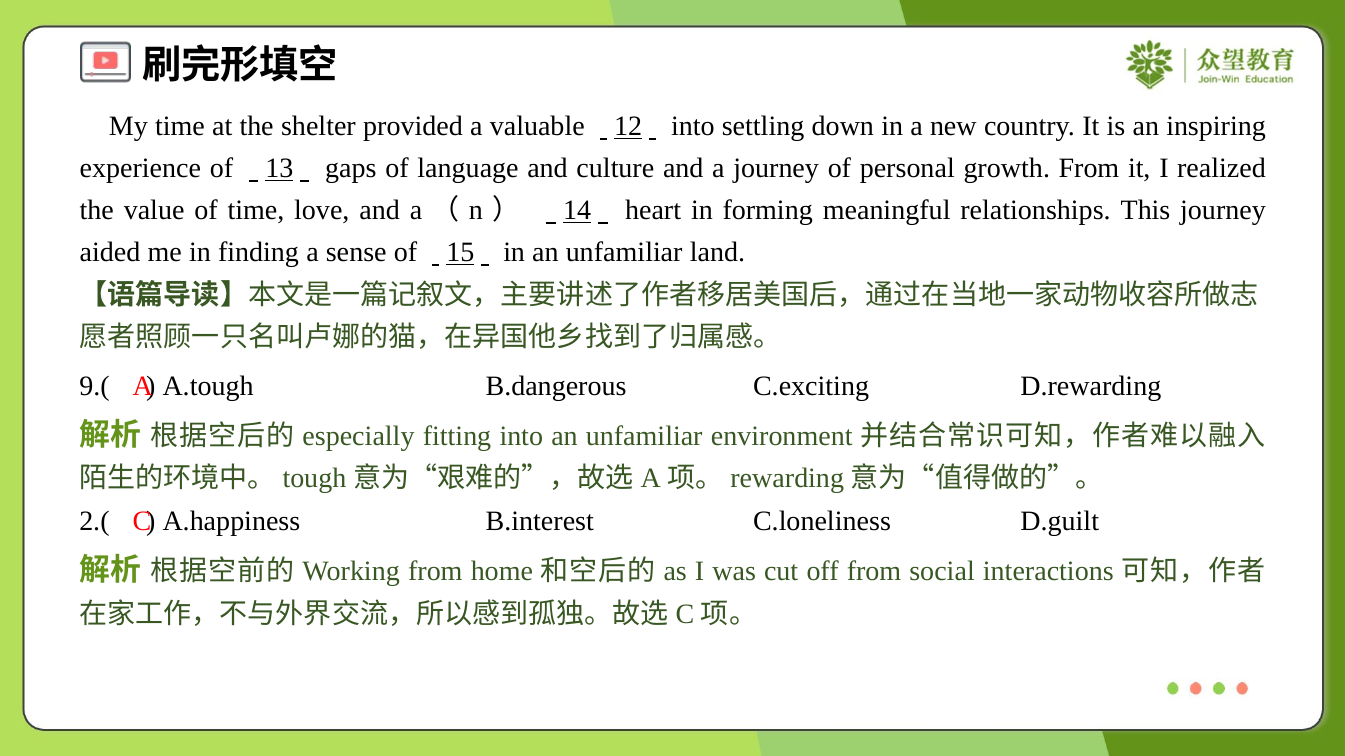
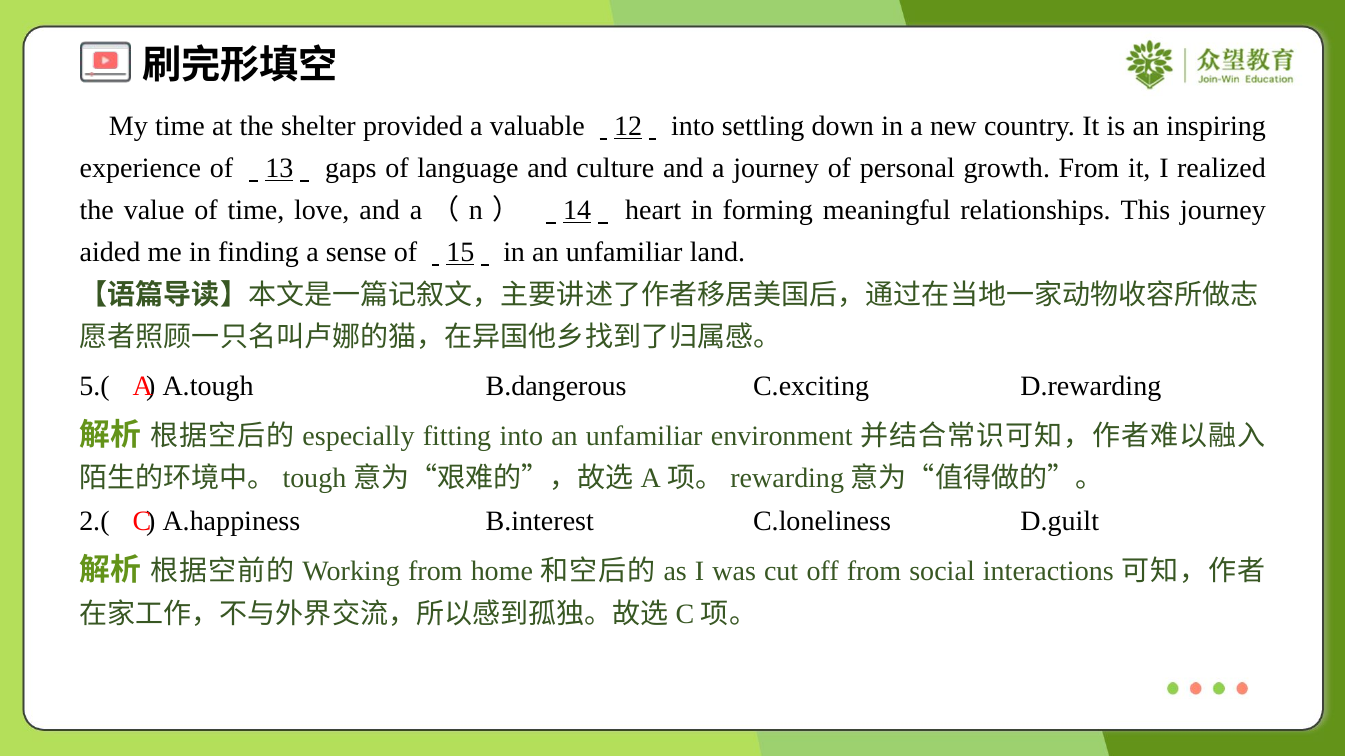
9.(: 9.( -> 5.(
